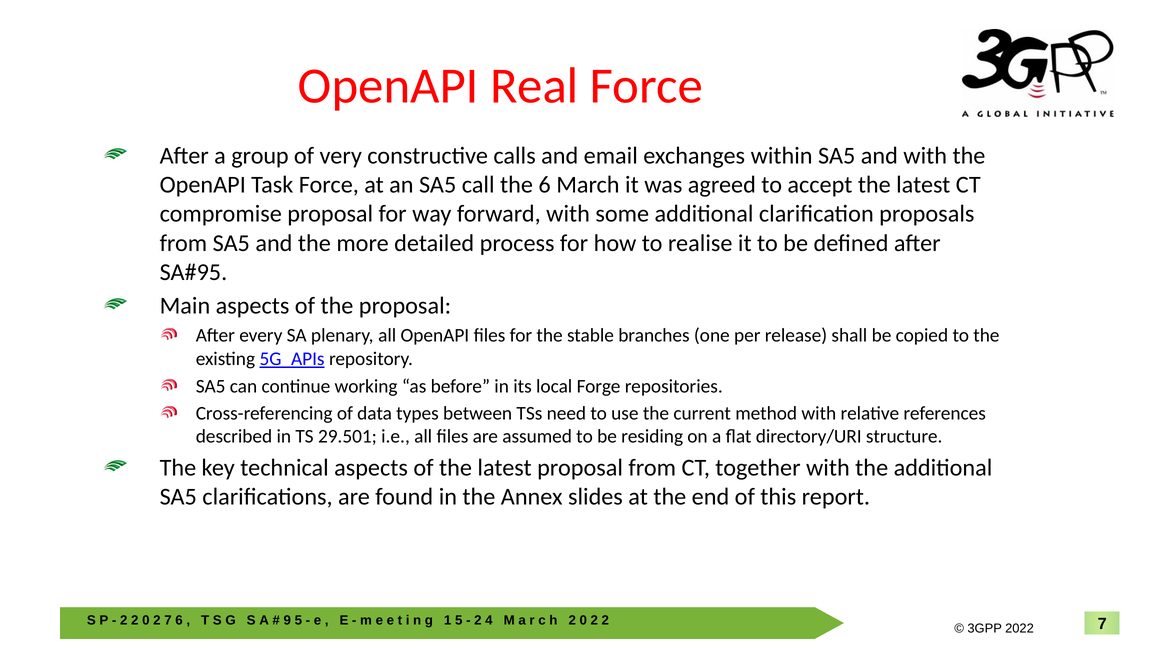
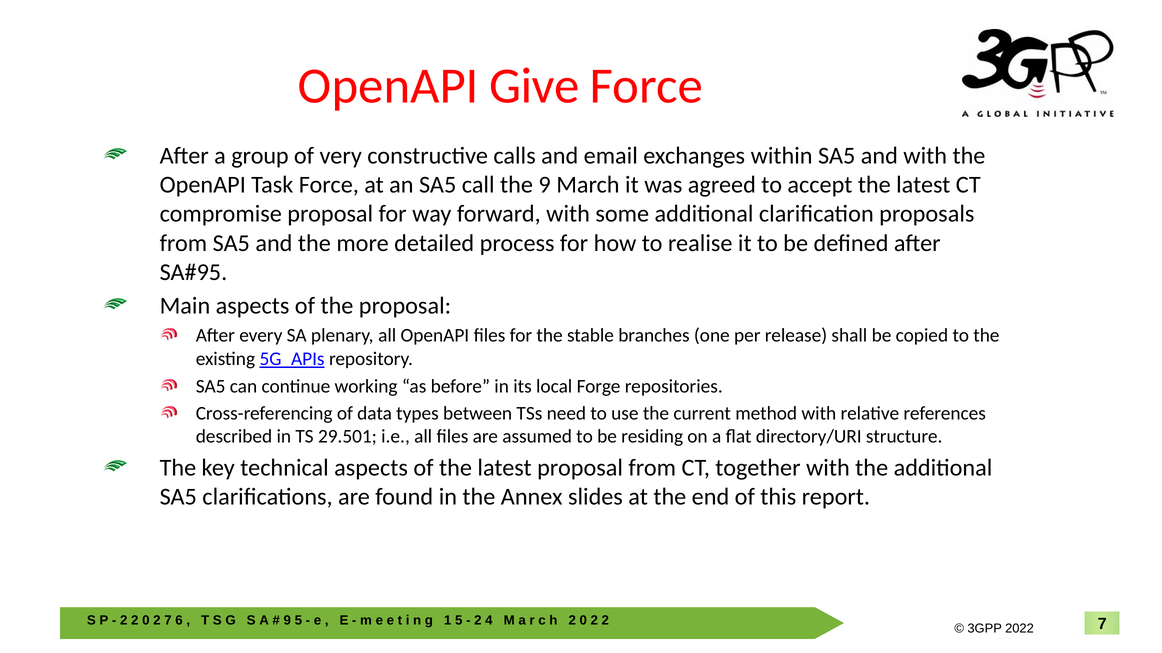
Real: Real -> Give
the 6: 6 -> 9
